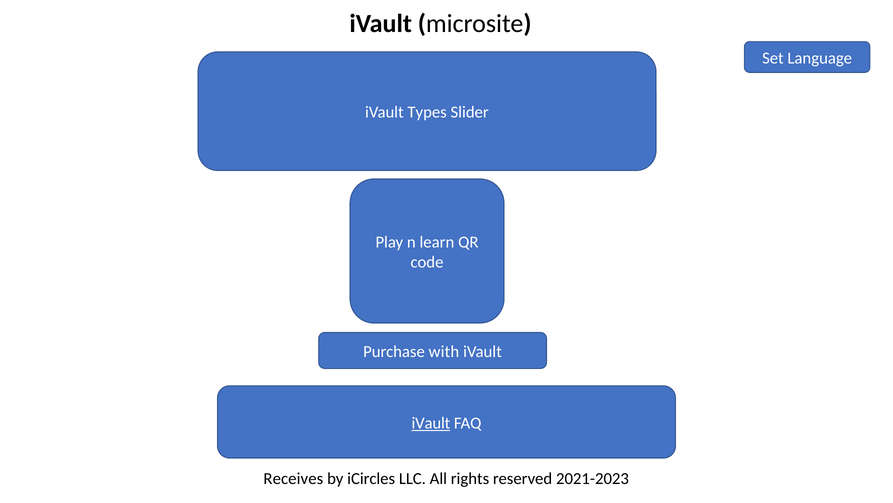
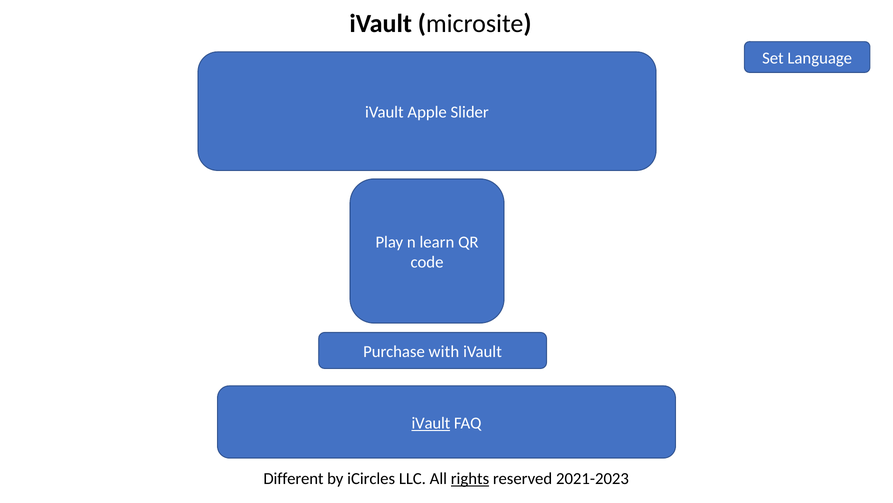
Types: Types -> Apple
Receives: Receives -> Different
rights underline: none -> present
